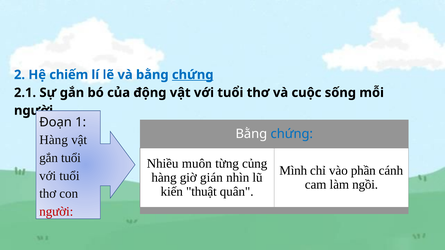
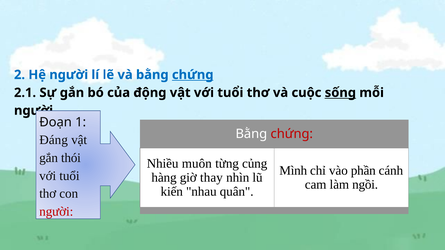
Hệ chiếm: chiếm -> người
sống underline: none -> present
chứng at (292, 134) colour: blue -> red
Hàng at (54, 140): Hàng -> Đáng
gắn tuổi: tuổi -> thói
gián: gián -> thay
thuật: thuật -> nhau
